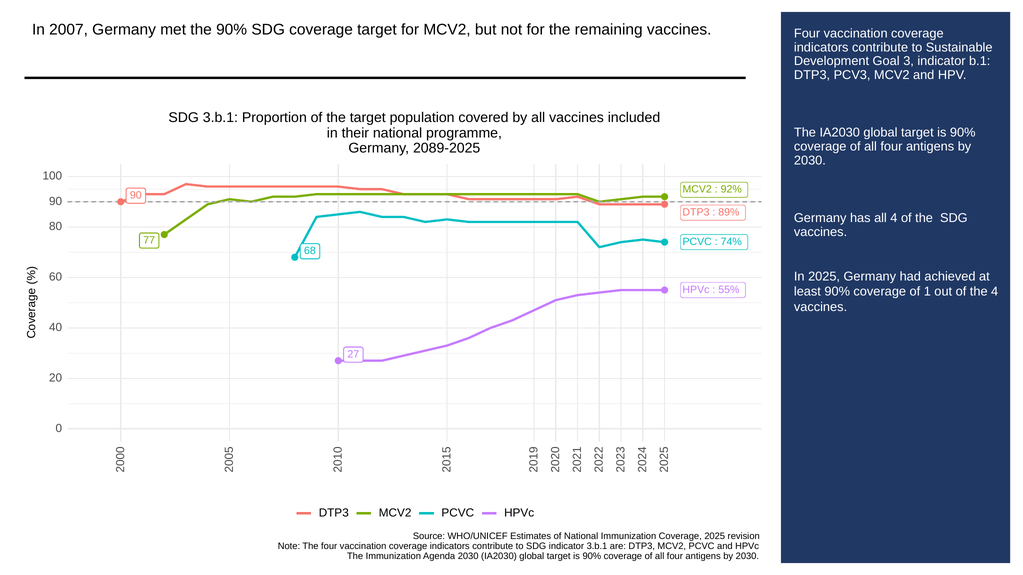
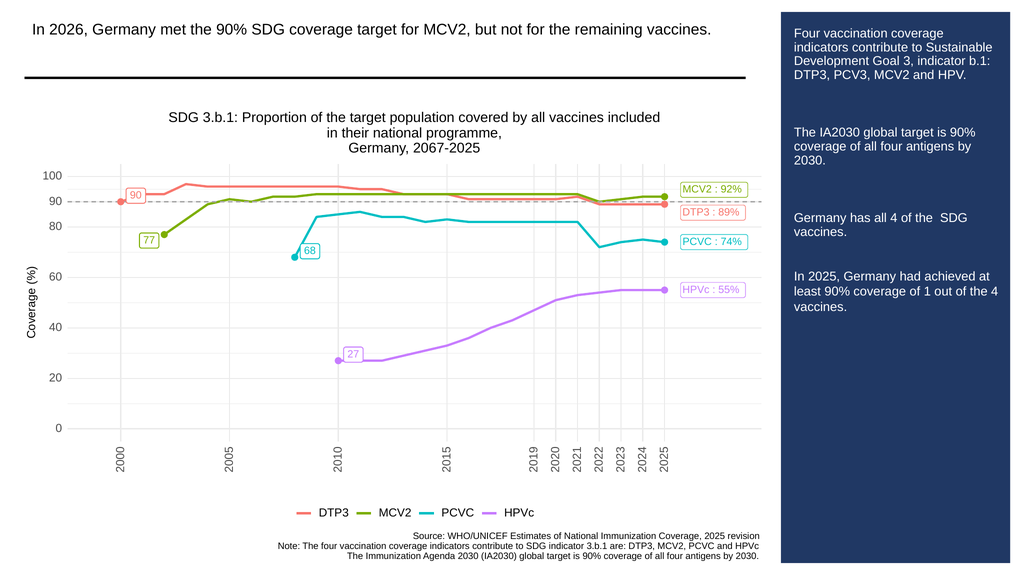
2007: 2007 -> 2026
2089-2025: 2089-2025 -> 2067-2025
